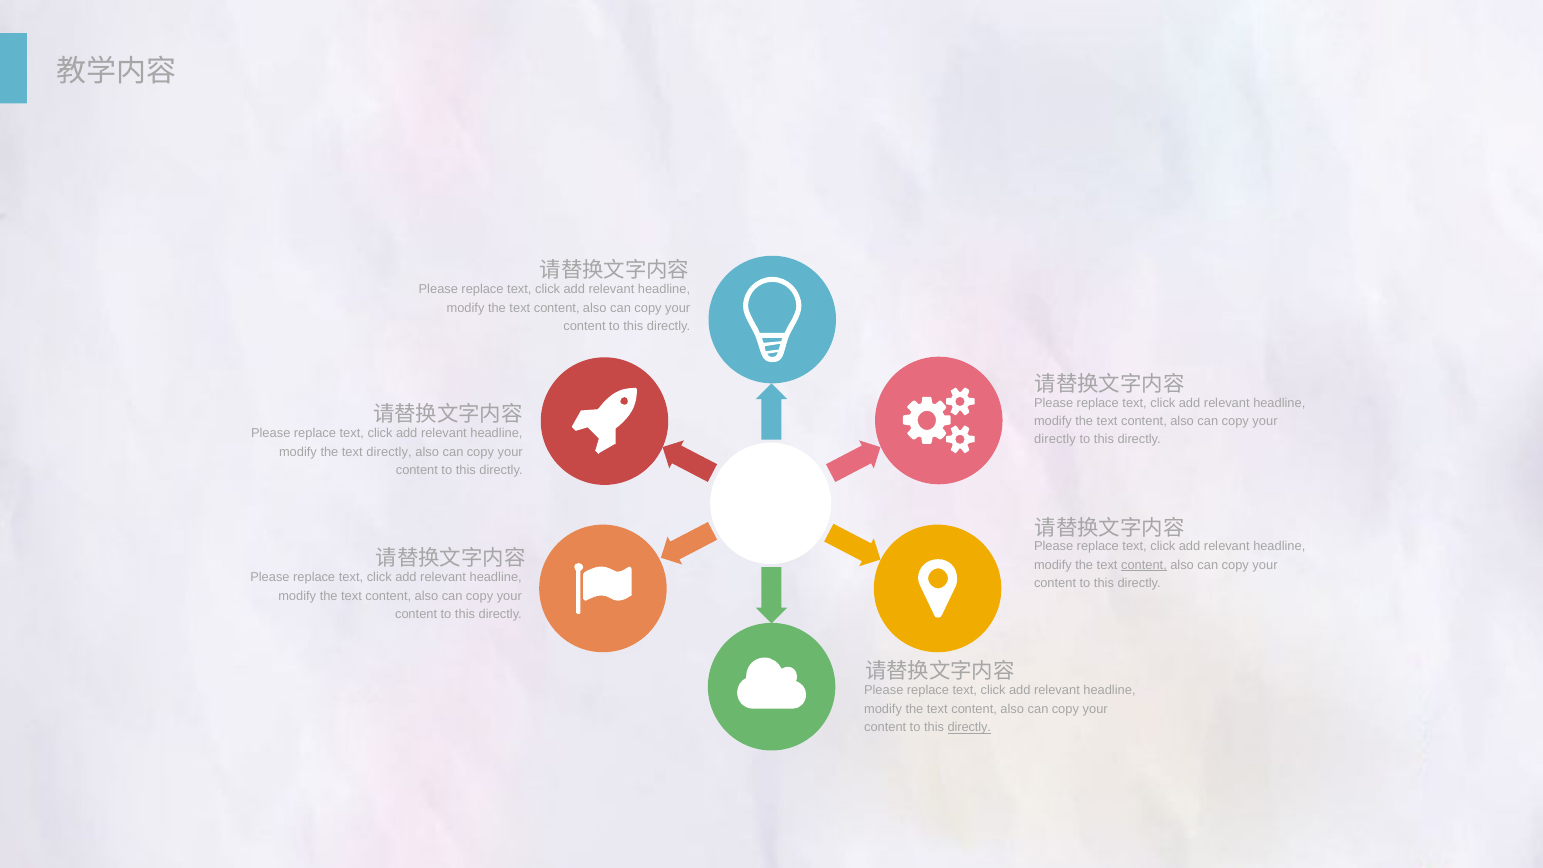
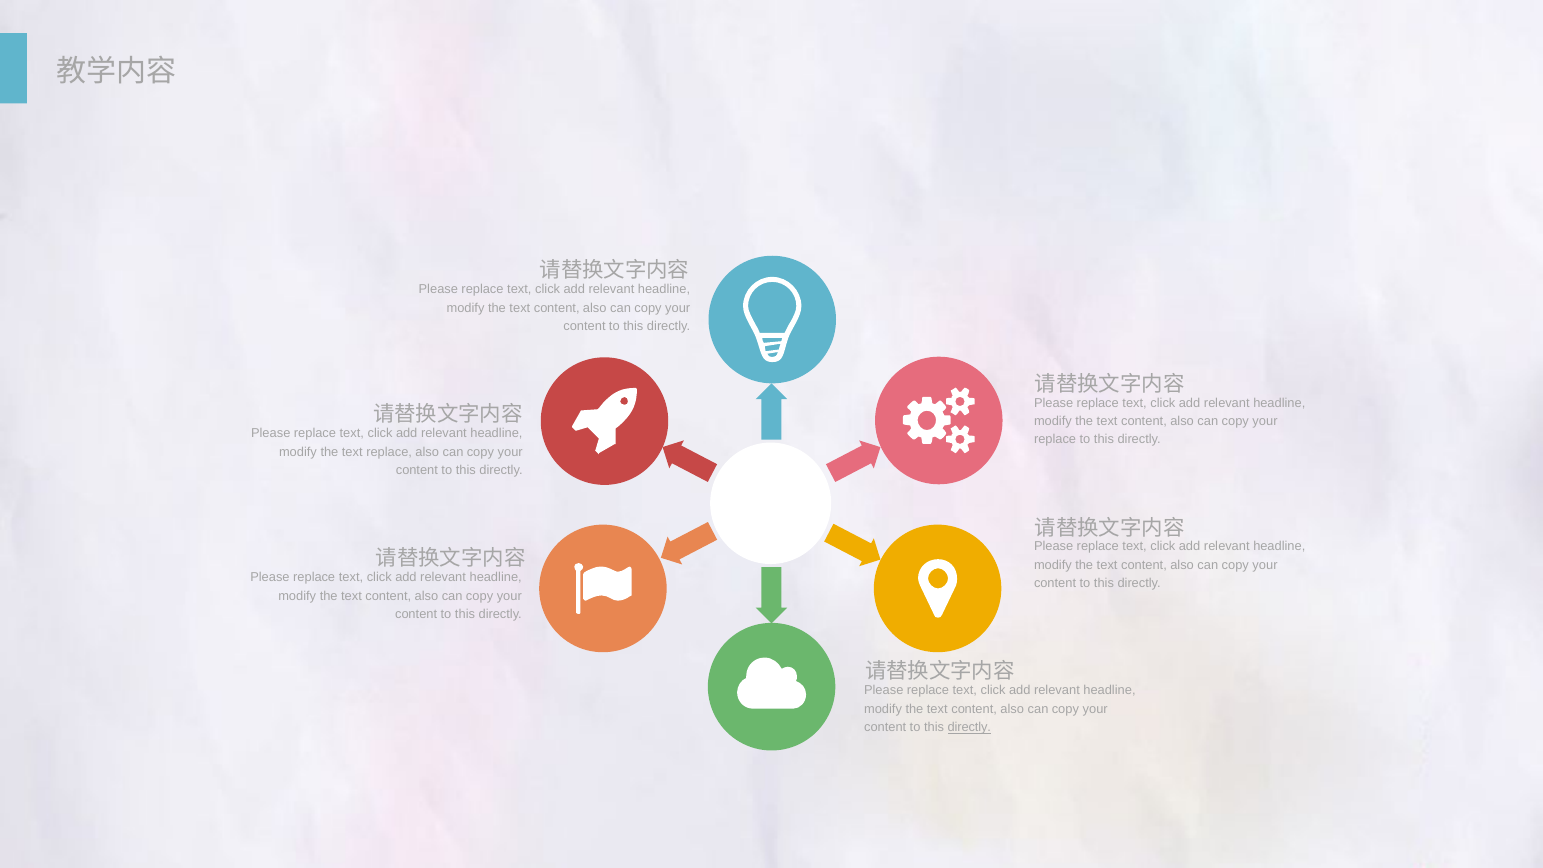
directly at (1055, 440): directly -> replace
text directly: directly -> replace
content at (1144, 565) underline: present -> none
